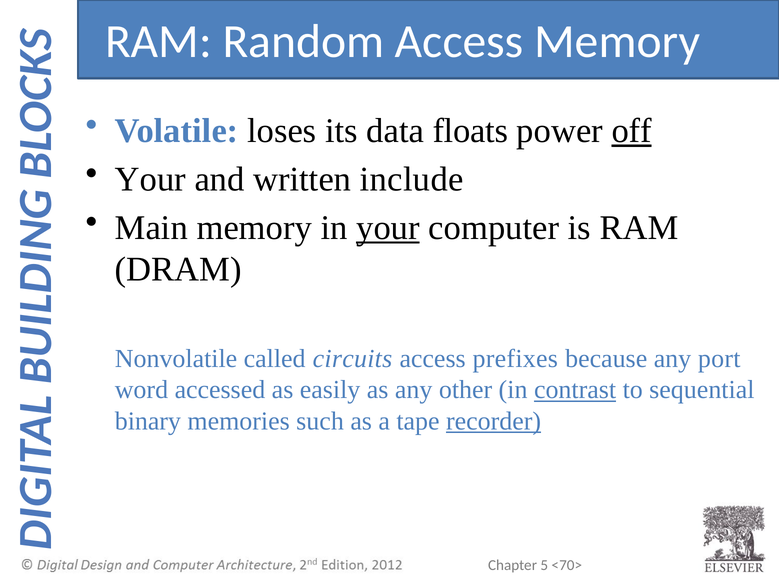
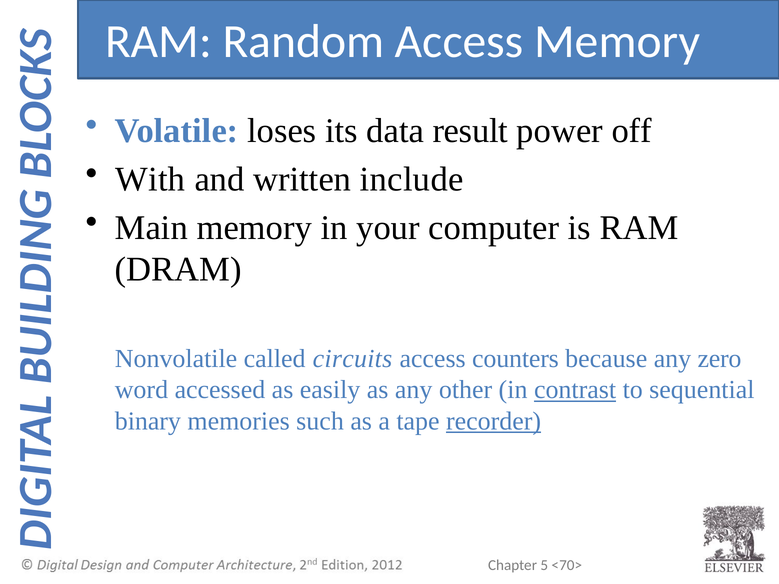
floats: floats -> result
off underline: present -> none
Your at (150, 179): Your -> With
your at (388, 228) underline: present -> none
prefixes: prefixes -> counters
port: port -> zero
